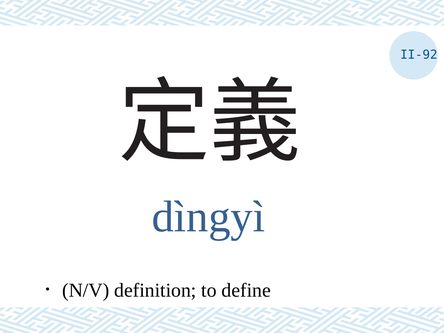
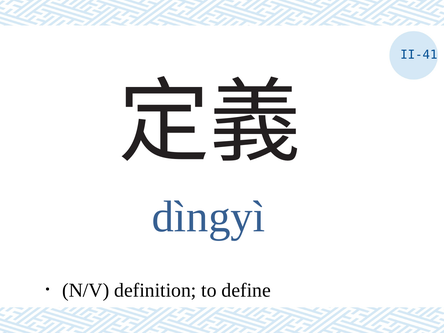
II-92: II-92 -> II-41
